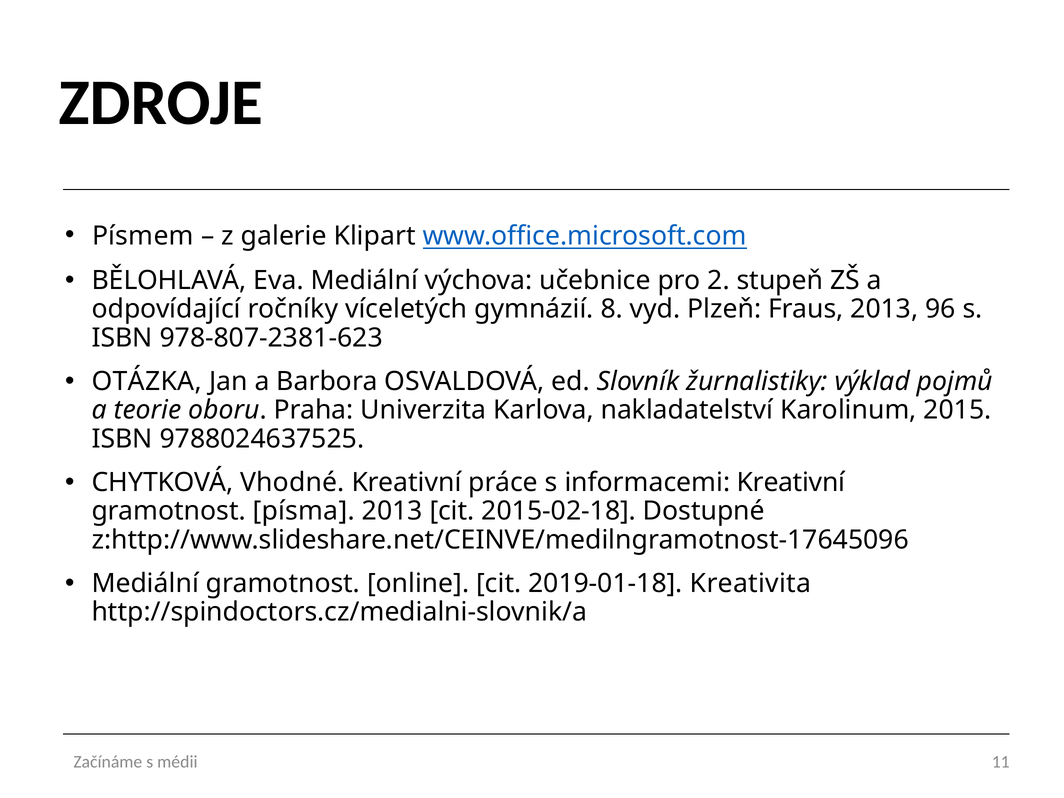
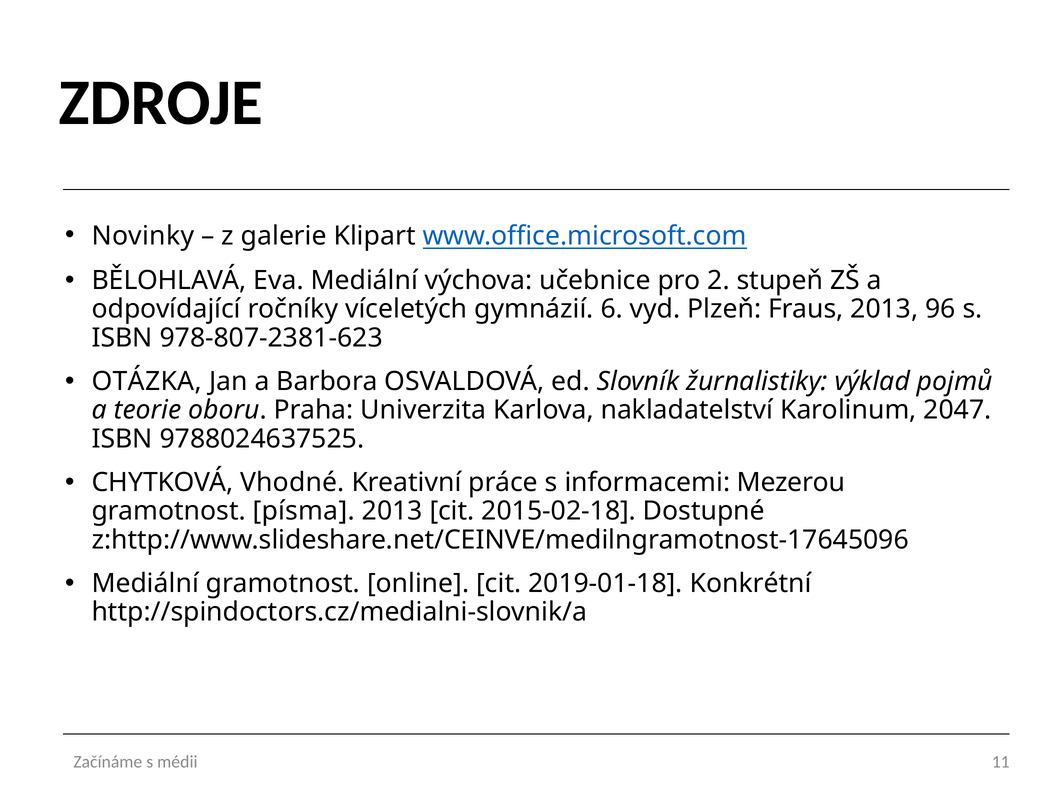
Písmem: Písmem -> Novinky
8: 8 -> 6
2015: 2015 -> 2047
informacemi Kreativní: Kreativní -> Mezerou
Kreativita: Kreativita -> Konkrétní
